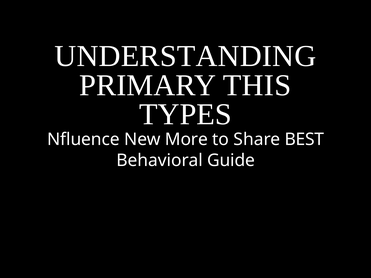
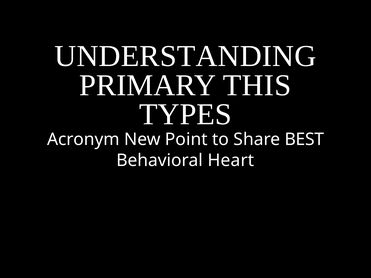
Nfluence: Nfluence -> Acronym
More: More -> Point
Guide: Guide -> Heart
